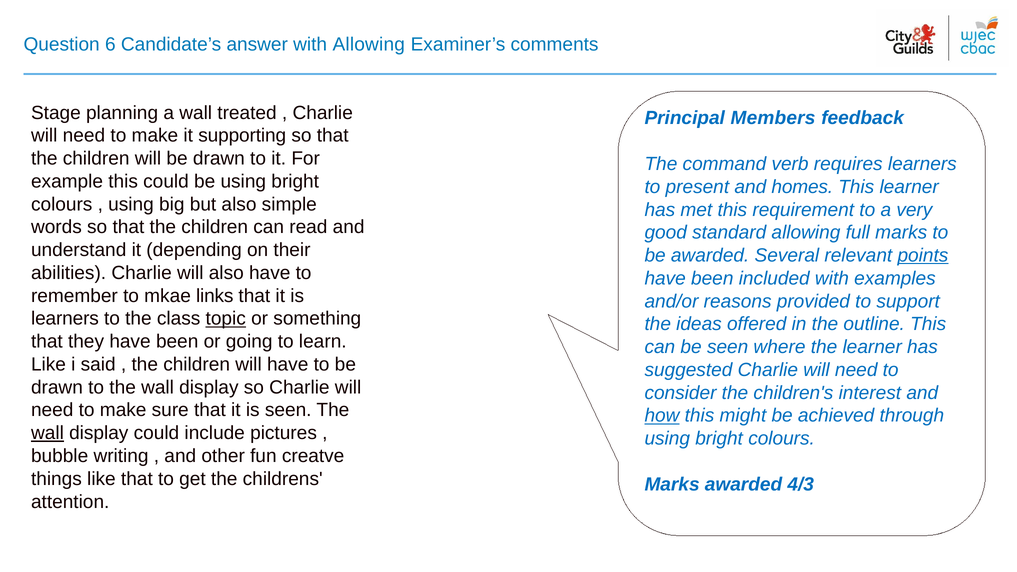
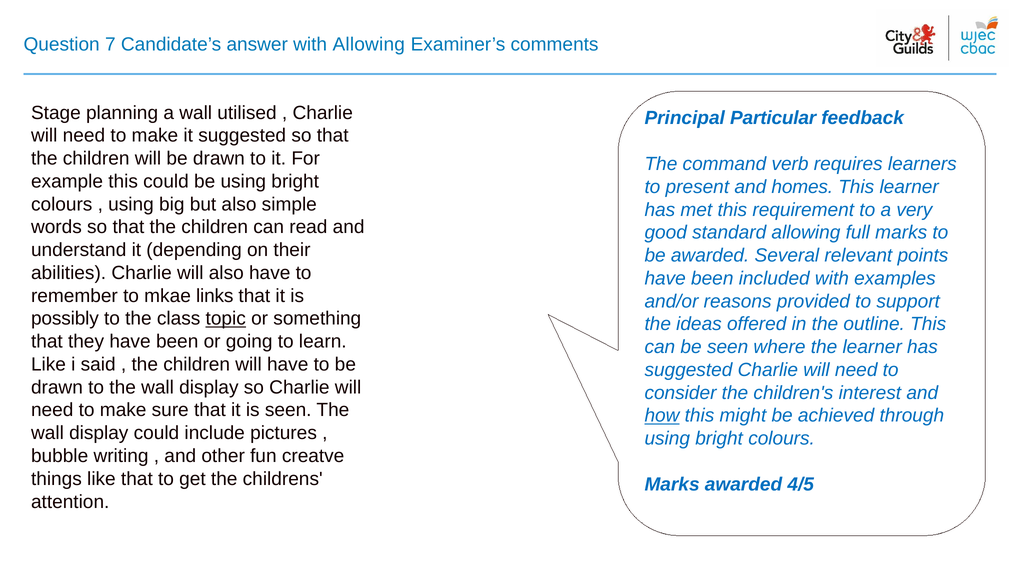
6: 6 -> 7
treated: treated -> utilised
Members: Members -> Particular
it supporting: supporting -> suggested
points underline: present -> none
learners at (65, 319): learners -> possibly
wall at (47, 433) underline: present -> none
4/3: 4/3 -> 4/5
